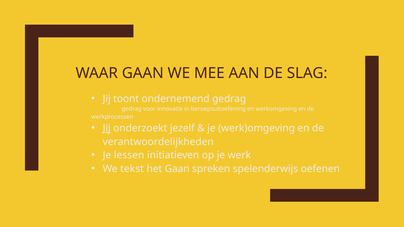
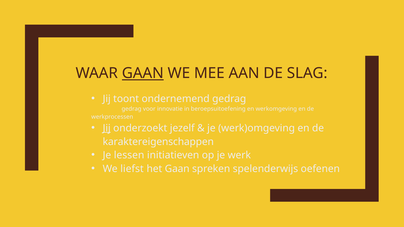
GAAN at (143, 73) underline: none -> present
verantwoordelijkheden: verantwoordelijkheden -> karaktereigenschappen
tekst: tekst -> liefst
